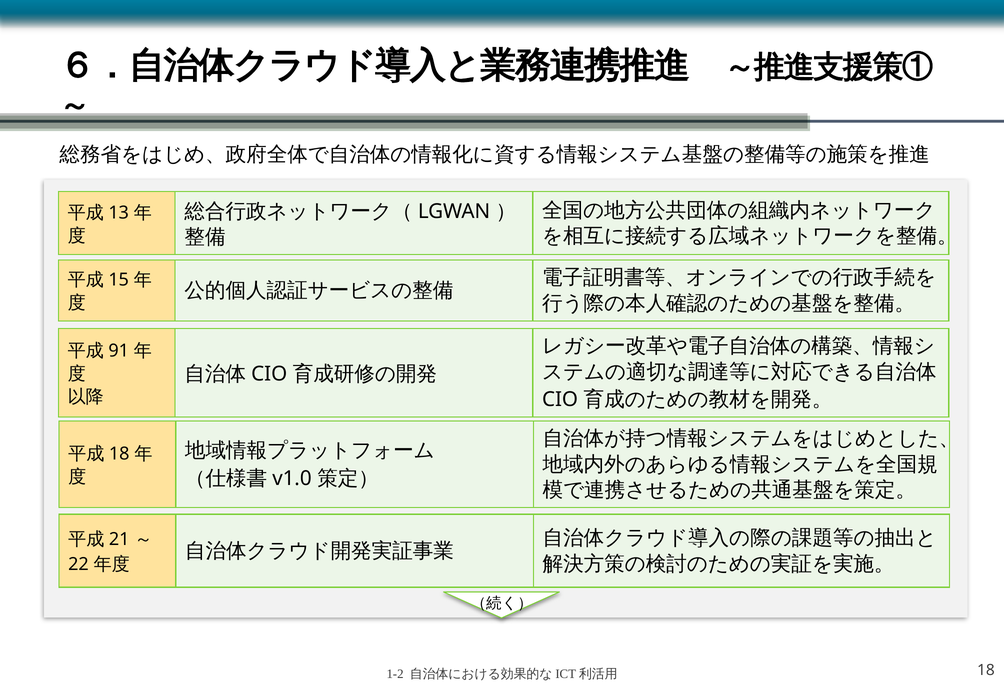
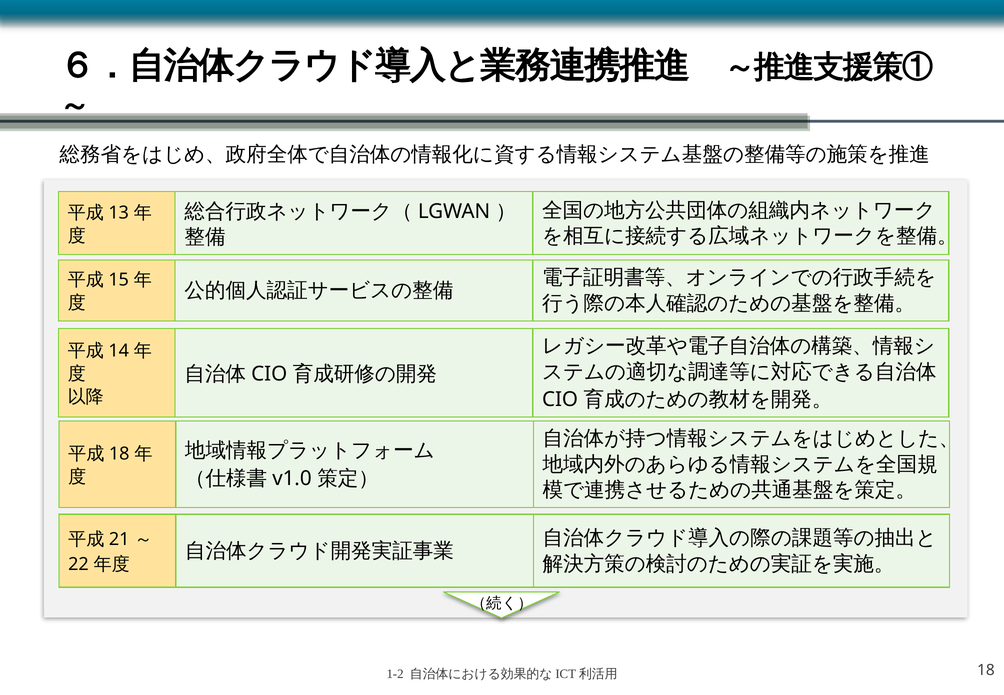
91: 91 -> 14
